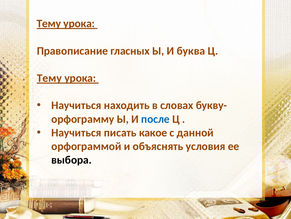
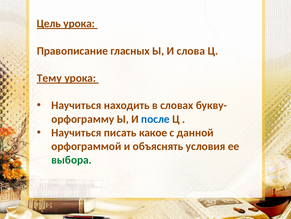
Тему at (49, 24): Тему -> Цель
буква: буква -> слова
выбора colour: black -> green
